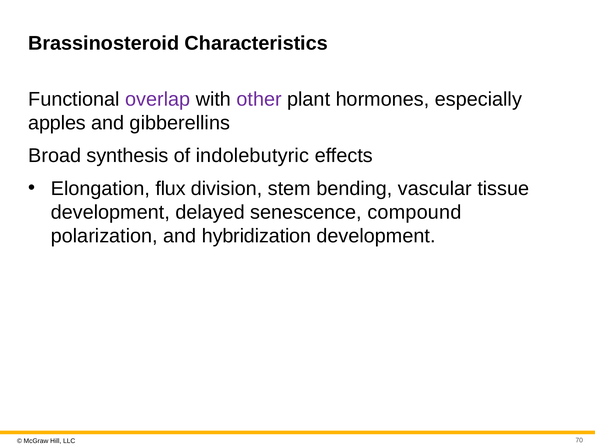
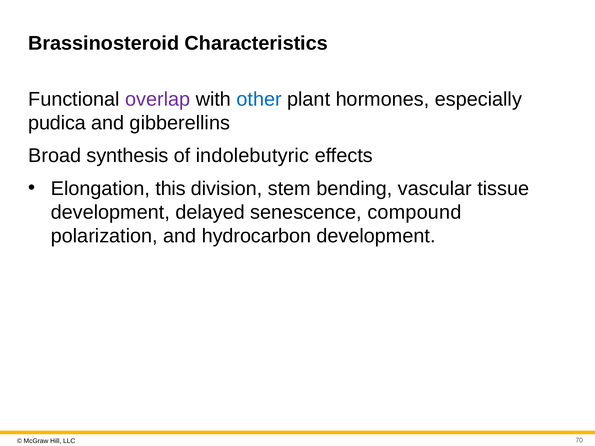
other colour: purple -> blue
apples: apples -> pudica
flux: flux -> this
hybridization: hybridization -> hydrocarbon
